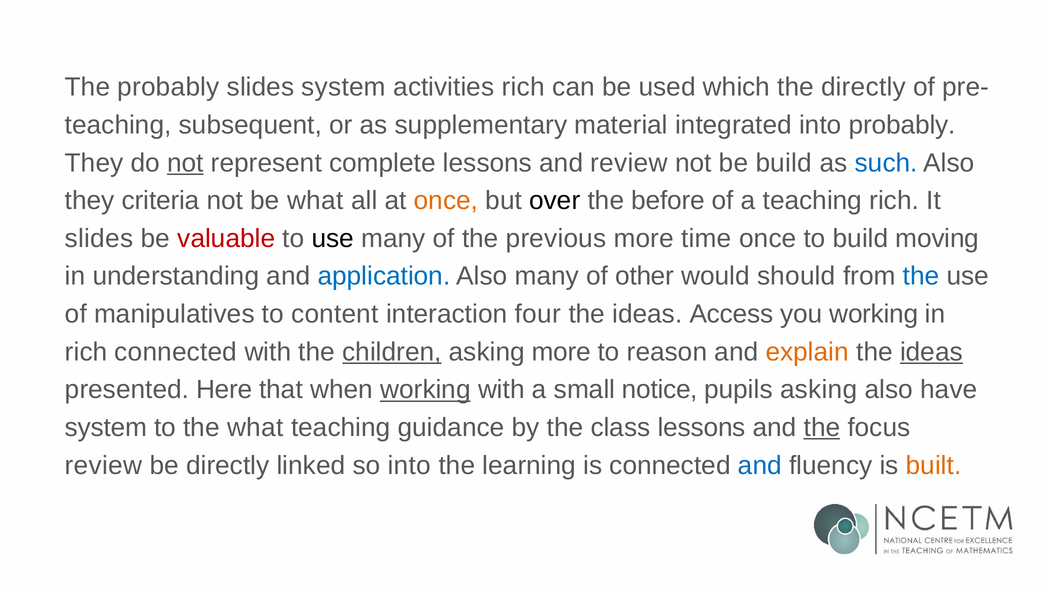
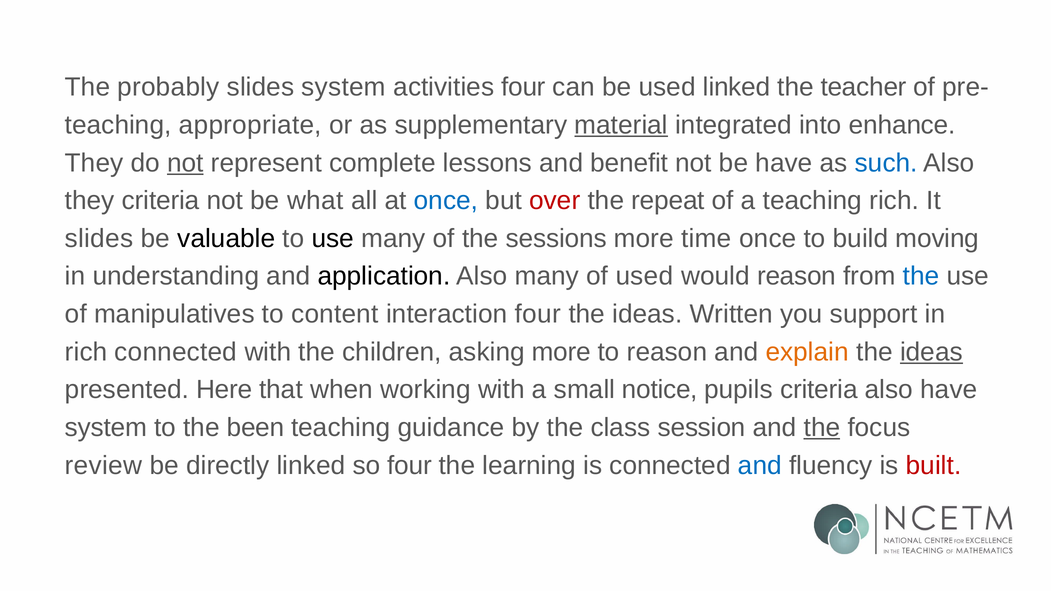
activities rich: rich -> four
used which: which -> linked
the directly: directly -> teacher
subsequent: subsequent -> appropriate
material underline: none -> present
into probably: probably -> enhance
and review: review -> benefit
be build: build -> have
once at (446, 201) colour: orange -> blue
over colour: black -> red
before: before -> repeat
valuable colour: red -> black
previous: previous -> sessions
application colour: blue -> black
of other: other -> used
would should: should -> reason
Access: Access -> Written
you working: working -> support
children underline: present -> none
working at (425, 390) underline: present -> none
pupils asking: asking -> criteria
the what: what -> been
class lessons: lessons -> session
so into: into -> four
built colour: orange -> red
